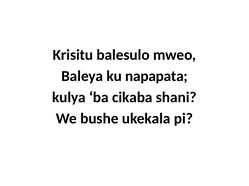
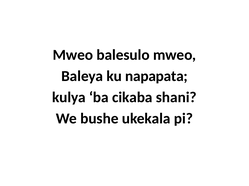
Krisitu at (73, 55): Krisitu -> Mweo
